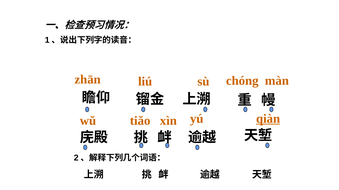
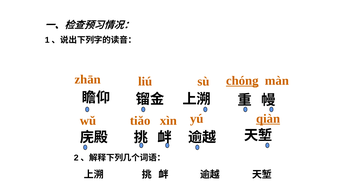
chóng underline: none -> present
